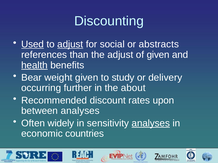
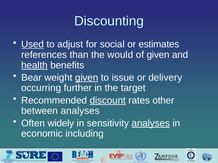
adjust at (70, 44) underline: present -> none
abstracts: abstracts -> estimates
the adjust: adjust -> would
given at (87, 78) underline: none -> present
study: study -> issue
about: about -> target
discount underline: none -> present
upon: upon -> other
countries: countries -> including
